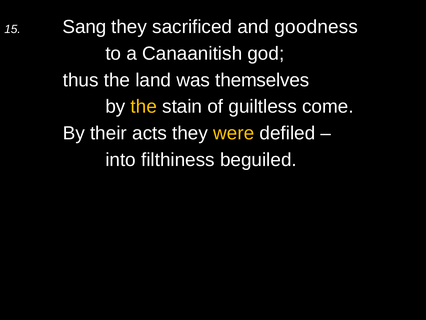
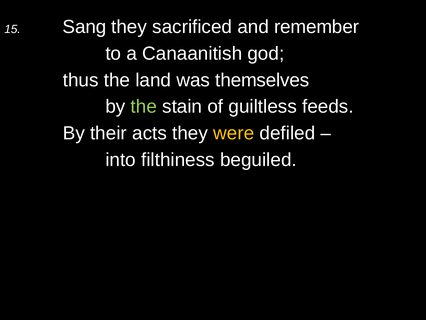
goodness: goodness -> remember
the at (144, 106) colour: yellow -> light green
come: come -> feeds
